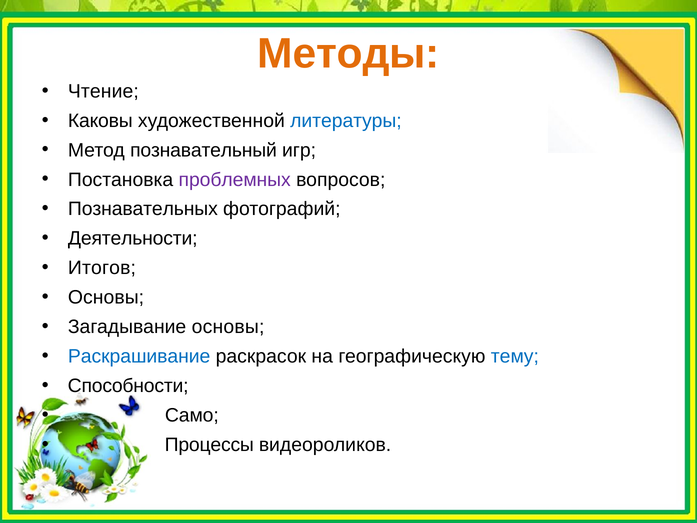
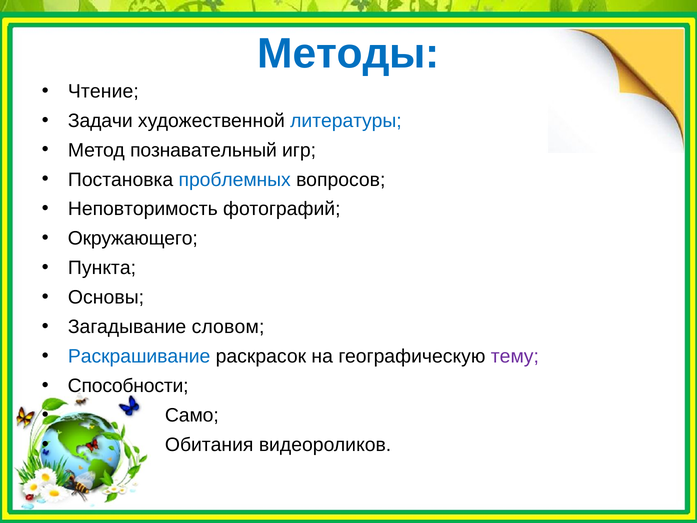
Методы colour: orange -> blue
Каковы: Каковы -> Задачи
проблемных colour: purple -> blue
Познавательных: Познавательных -> Неповторимость
Деятельности: Деятельности -> Окружающего
Итогов: Итогов -> Пункта
Загадывание основы: основы -> словом
тему colour: blue -> purple
Процессы: Процессы -> Обитания
